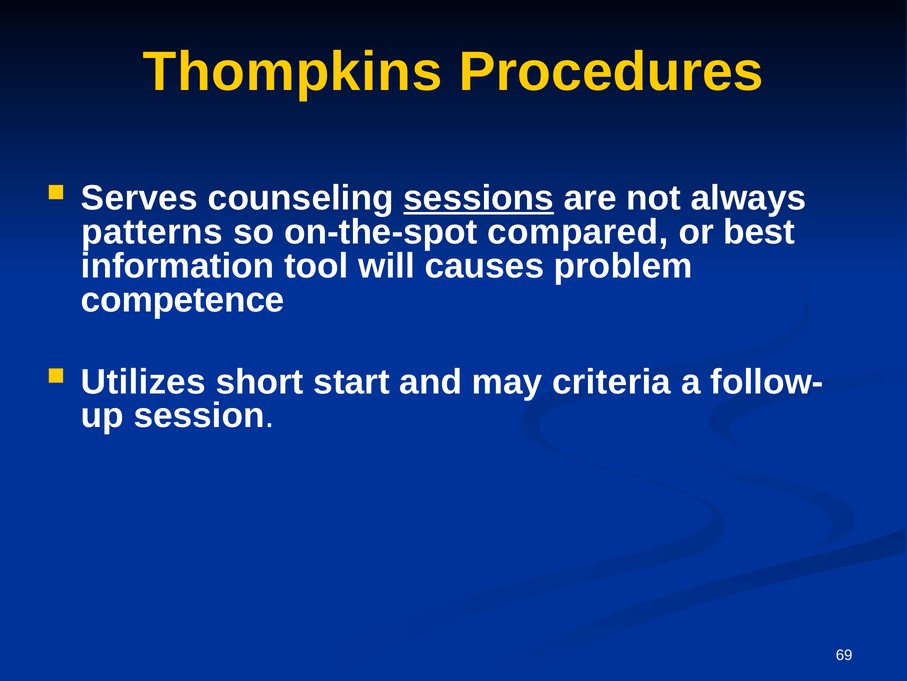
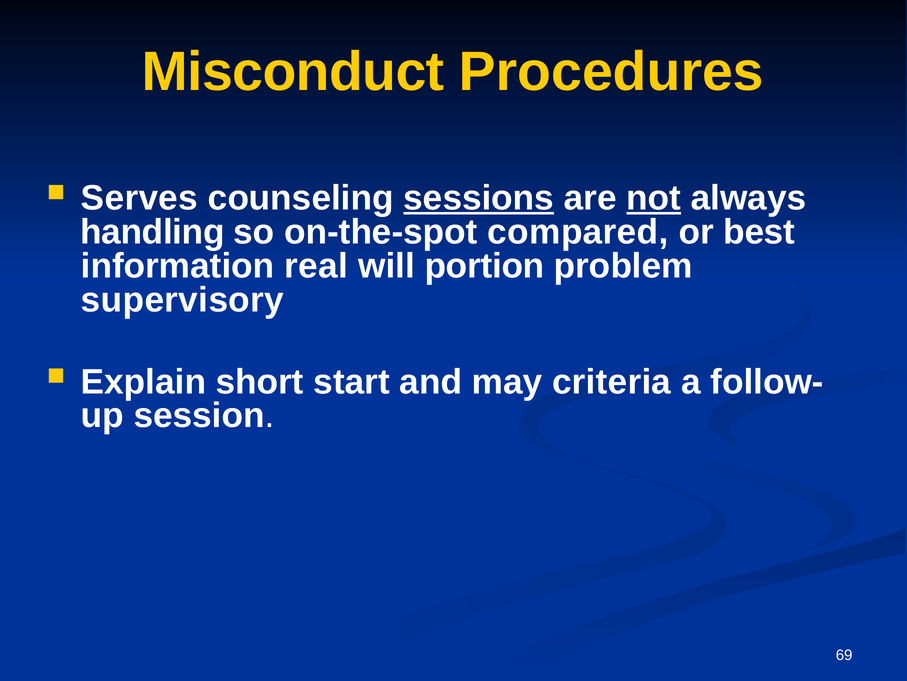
Thompkins: Thompkins -> Misconduct
not underline: none -> present
patterns: patterns -> handling
tool: tool -> real
causes: causes -> portion
competence: competence -> supervisory
Utilizes: Utilizes -> Explain
